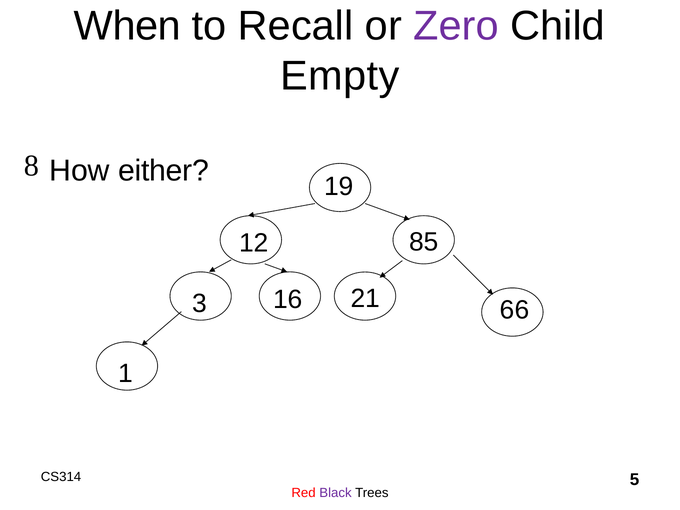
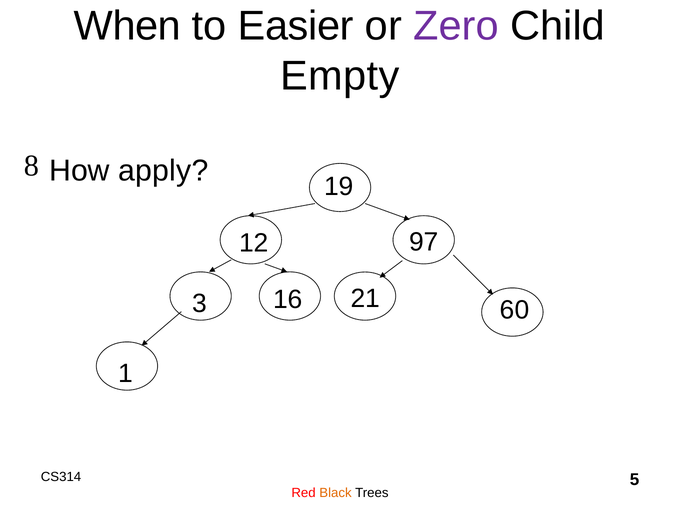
Recall: Recall -> Easier
either: either -> apply
85: 85 -> 97
66: 66 -> 60
Black colour: purple -> orange
